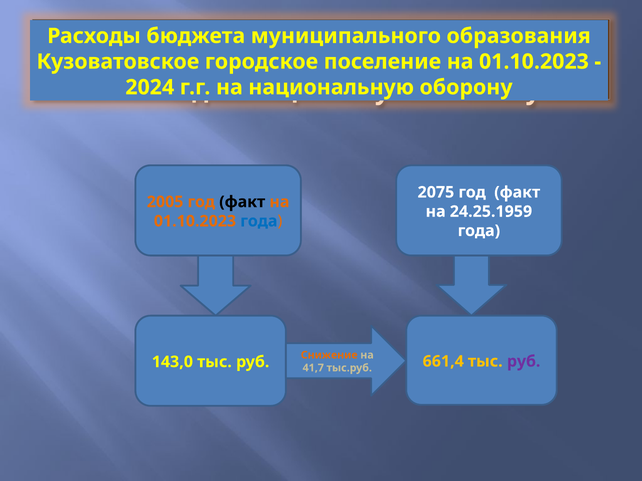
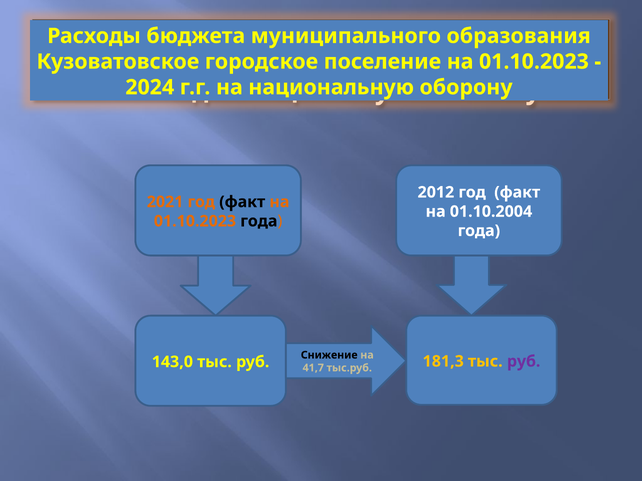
2075: 2075 -> 2012
2005: 2005 -> 2021
24.25.1959: 24.25.1959 -> 01.10.2004
года at (259, 221) colour: blue -> black
Снижение colour: orange -> black
661,4: 661,4 -> 181,3
